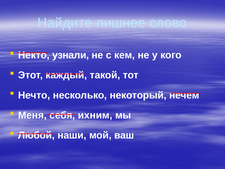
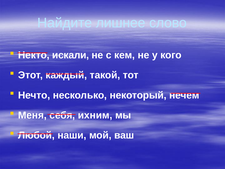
узнали: узнали -> искали
